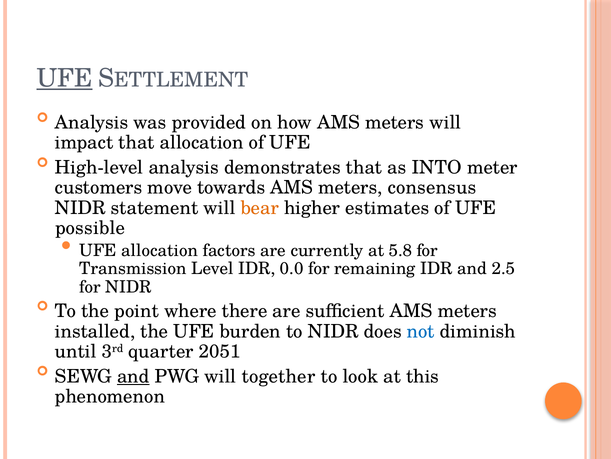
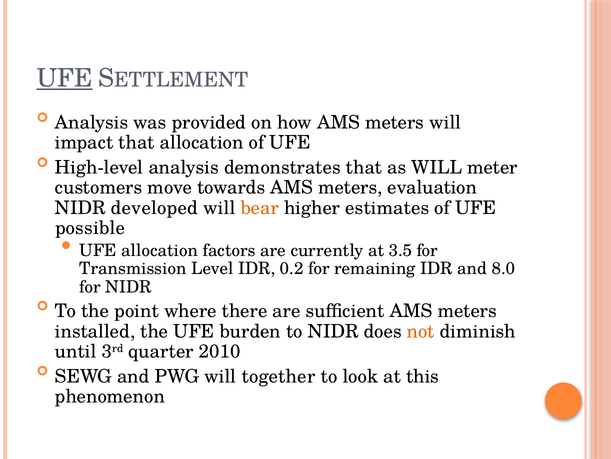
as INTO: INTO -> WILL
consensus: consensus -> evaluation
statement: statement -> developed
5.8: 5.8 -> 3.5
0.0: 0.0 -> 0.2
2.5: 2.5 -> 8.0
not colour: blue -> orange
2051: 2051 -> 2010
and at (133, 376) underline: present -> none
